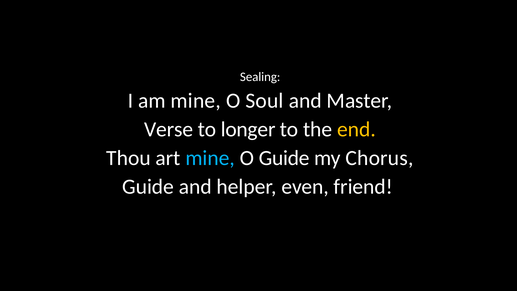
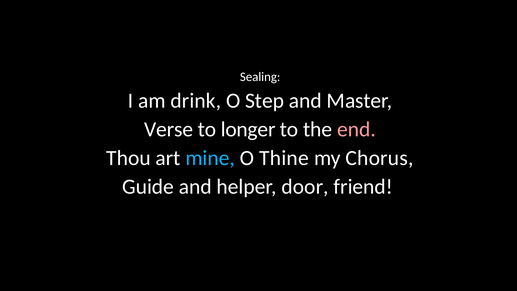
am mine: mine -> drink
Soul: Soul -> Step
end colour: yellow -> pink
O Guide: Guide -> Thine
even: even -> door
